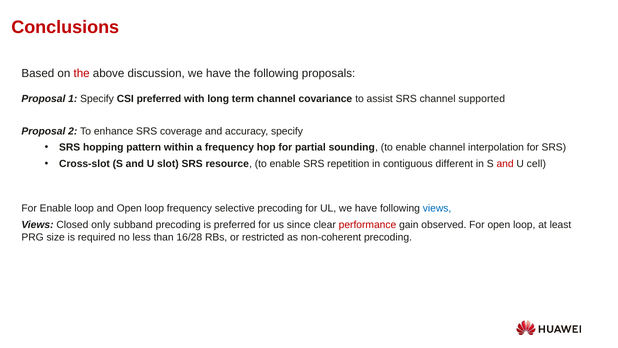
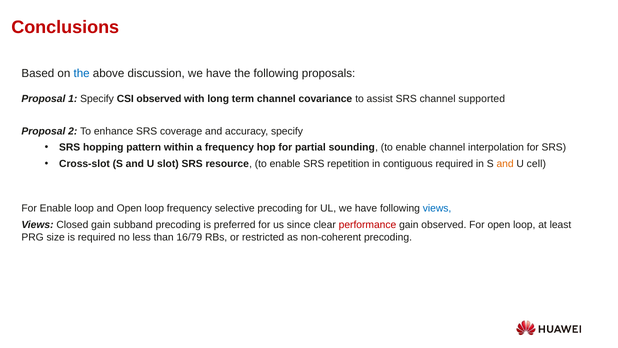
the at (82, 73) colour: red -> blue
CSI preferred: preferred -> observed
contiguous different: different -> required
and at (505, 164) colour: red -> orange
Closed only: only -> gain
16/28: 16/28 -> 16/79
